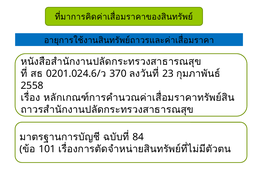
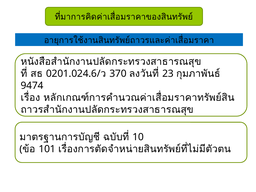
2558: 2558 -> 9474
84: 84 -> 10
